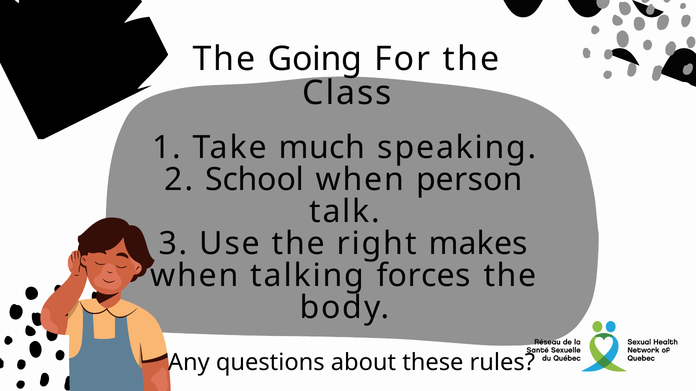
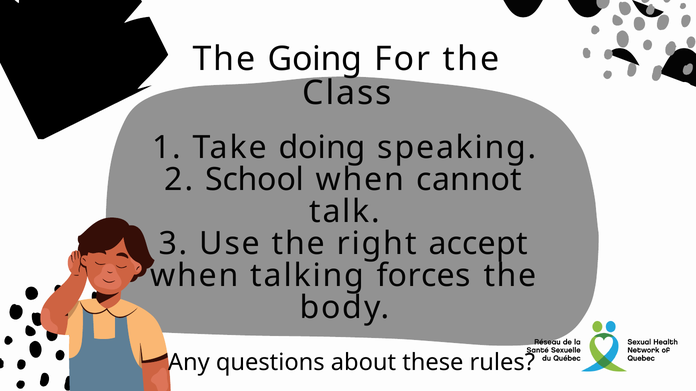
much: much -> doing
person: person -> cannot
makes: makes -> accept
